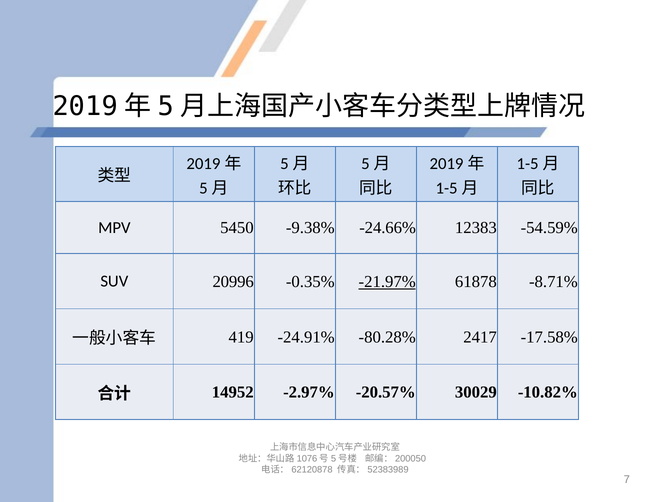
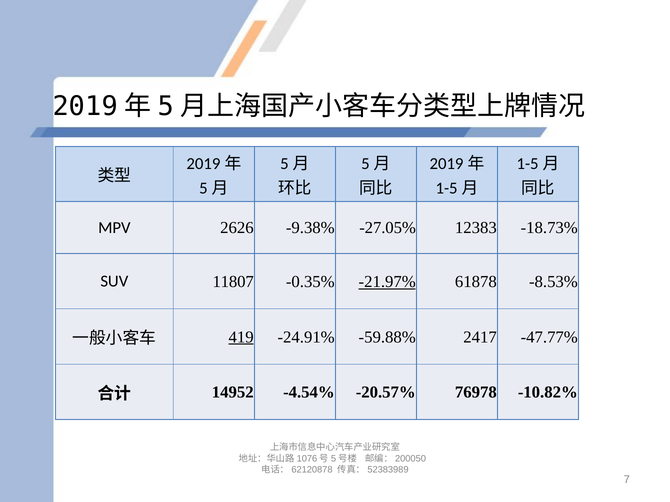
5450: 5450 -> 2626
-24.66%: -24.66% -> -27.05%
-54.59%: -54.59% -> -18.73%
20996: 20996 -> 11807
-8.71%: -8.71% -> -8.53%
419 underline: none -> present
-80.28%: -80.28% -> -59.88%
-17.58%: -17.58% -> -47.77%
-2.97%: -2.97% -> -4.54%
30029: 30029 -> 76978
